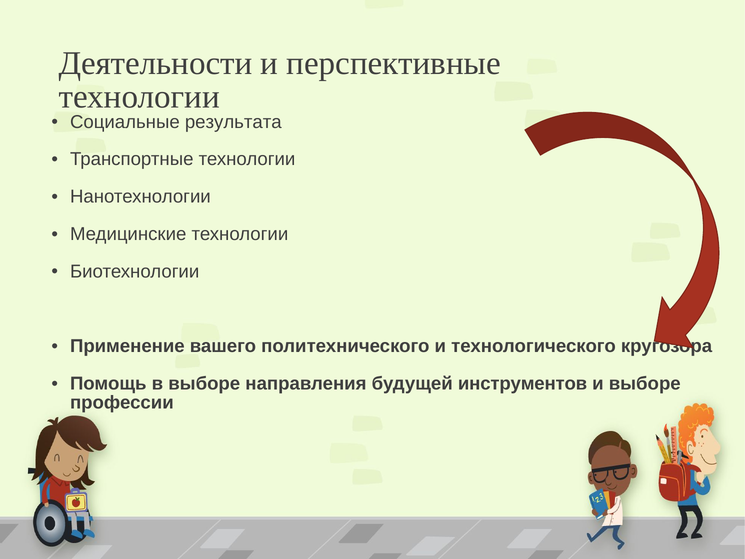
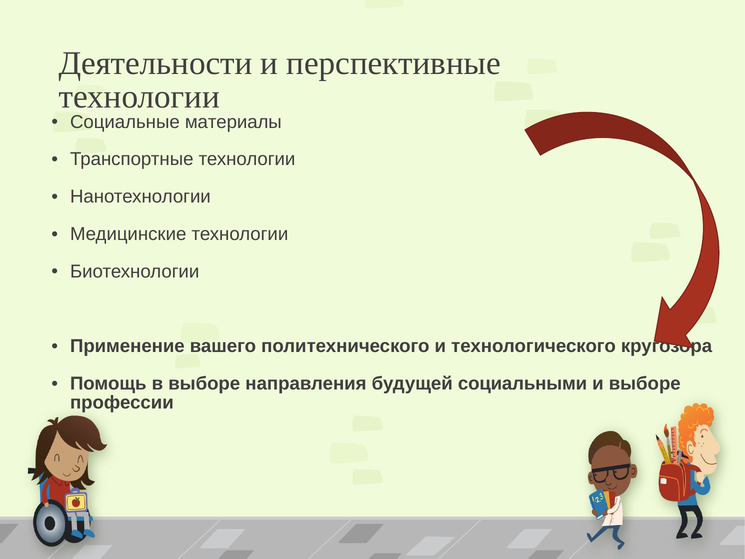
результата: результата -> материалы
инструментов: инструментов -> социальными
